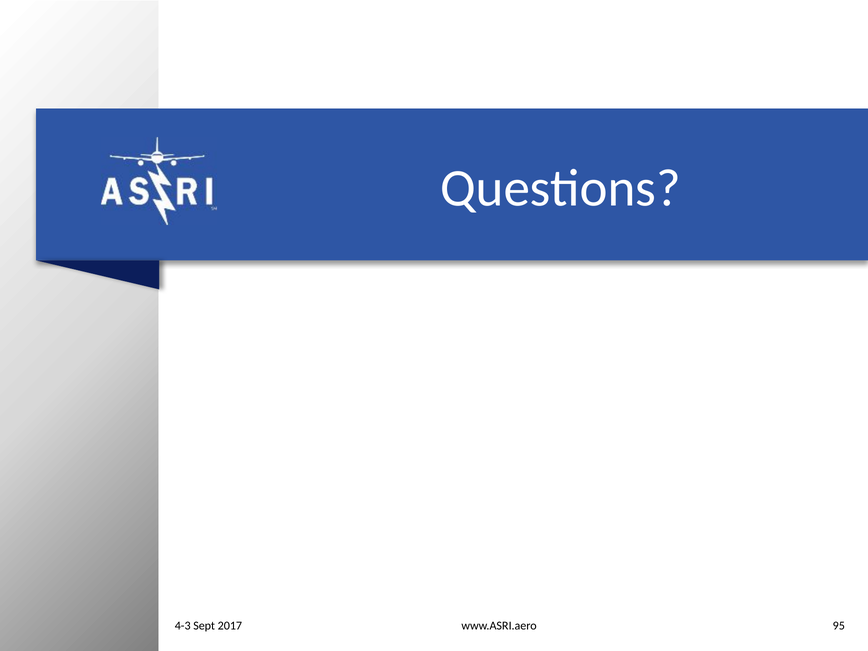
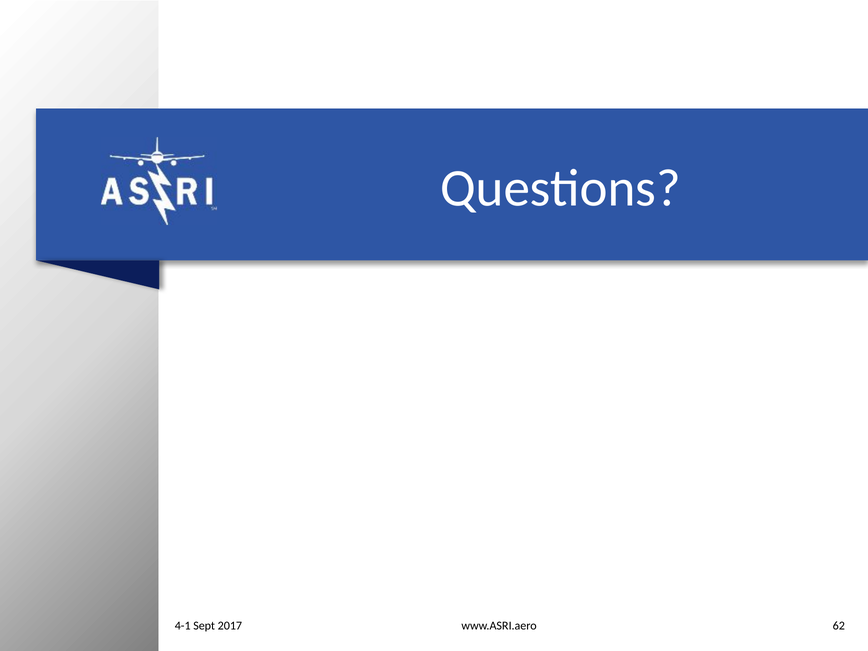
4-3: 4-3 -> 4-1
95: 95 -> 62
